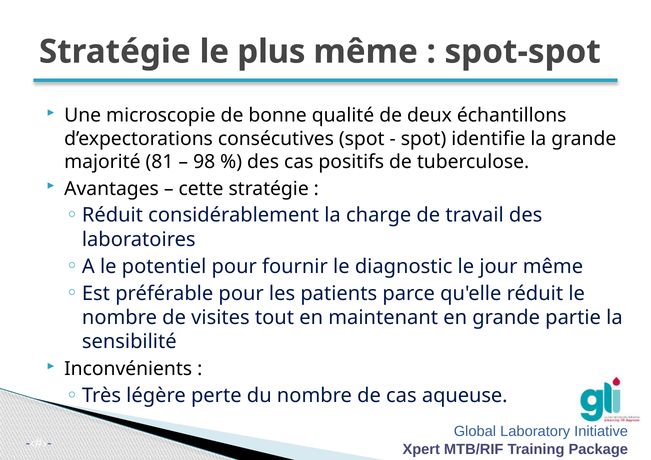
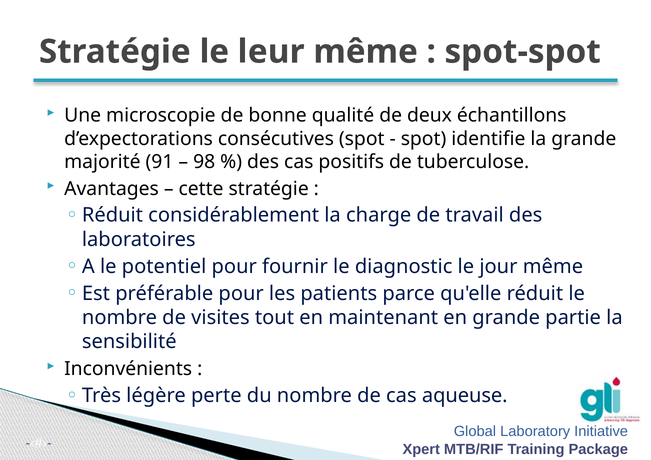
plus: plus -> leur
81: 81 -> 91
